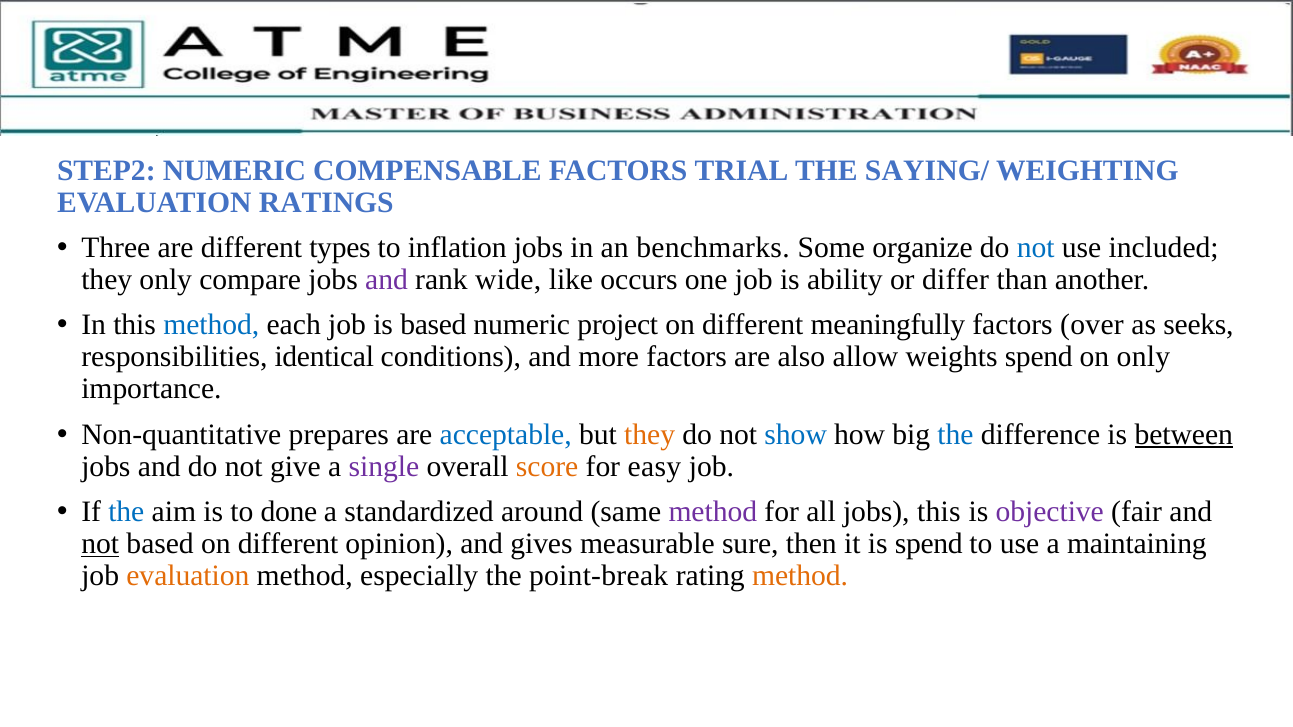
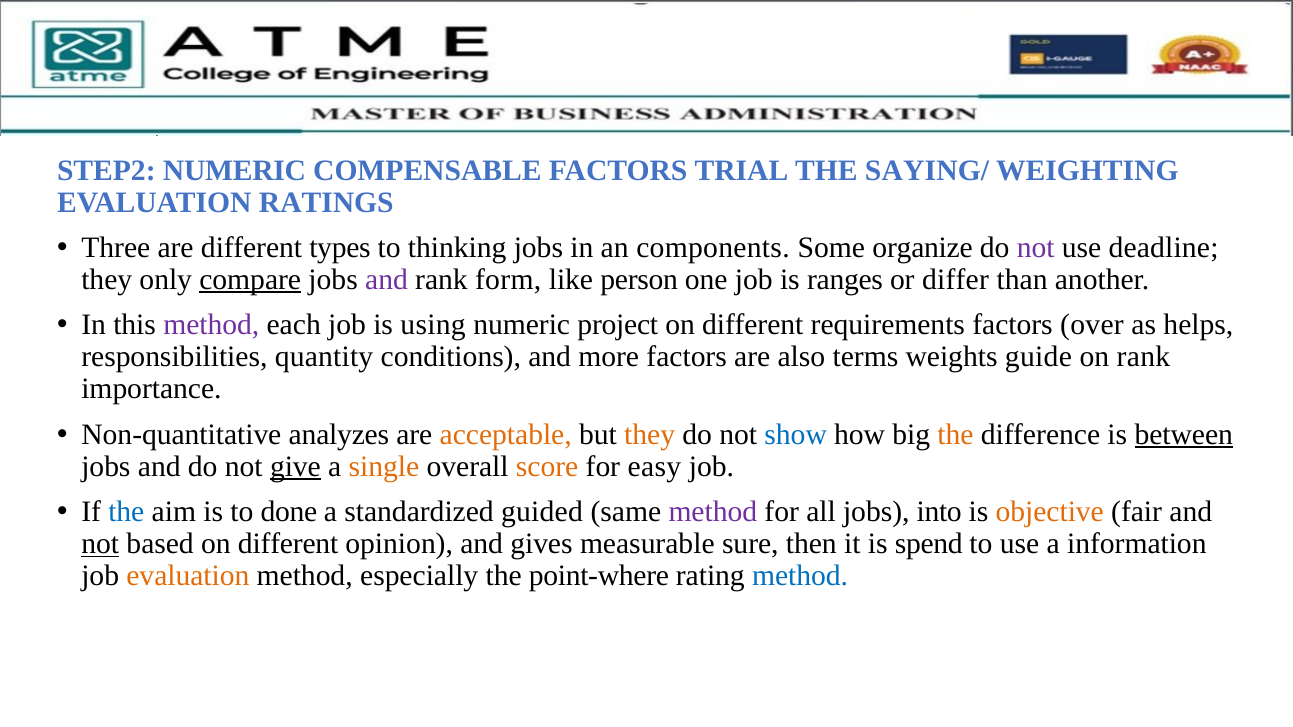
inflation: inflation -> thinking
benchmarks: benchmarks -> components
not at (1036, 248) colour: blue -> purple
included: included -> deadline
compare underline: none -> present
wide: wide -> form
occurs: occurs -> person
ability: ability -> ranges
method at (211, 325) colour: blue -> purple
is based: based -> using
meaningfully: meaningfully -> requirements
seeks: seeks -> helps
identical: identical -> quantity
allow: allow -> terms
weights spend: spend -> guide
on only: only -> rank
prepares: prepares -> analyzes
acceptable colour: blue -> orange
the at (956, 435) colour: blue -> orange
give underline: none -> present
single colour: purple -> orange
around: around -> guided
jobs this: this -> into
objective colour: purple -> orange
maintaining: maintaining -> information
point-break: point-break -> point-where
method at (800, 576) colour: orange -> blue
